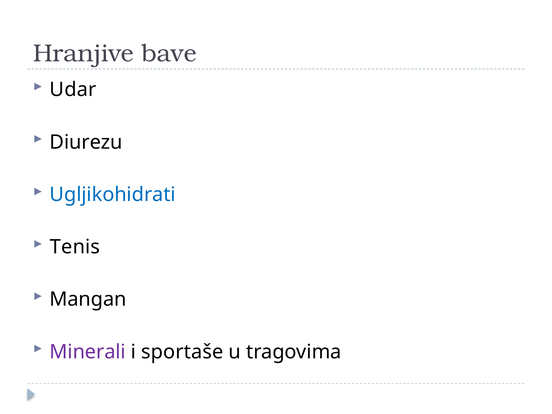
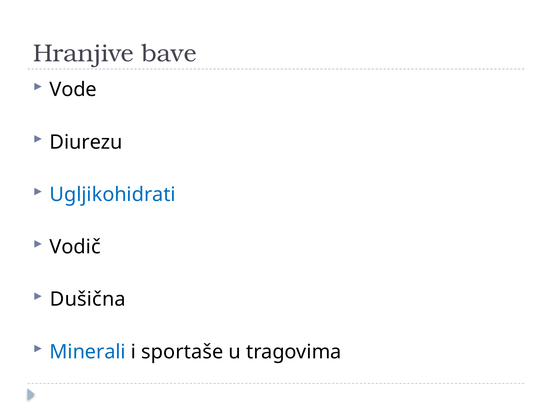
Udar: Udar -> Vode
Tenis: Tenis -> Vodič
Mangan: Mangan -> Dušična
Minerali colour: purple -> blue
